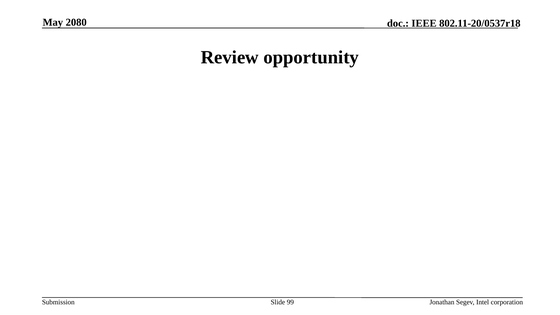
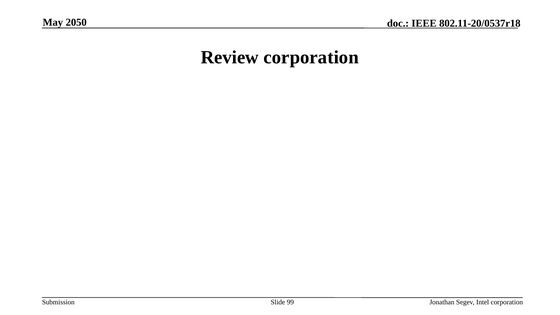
2080: 2080 -> 2050
Review opportunity: opportunity -> corporation
